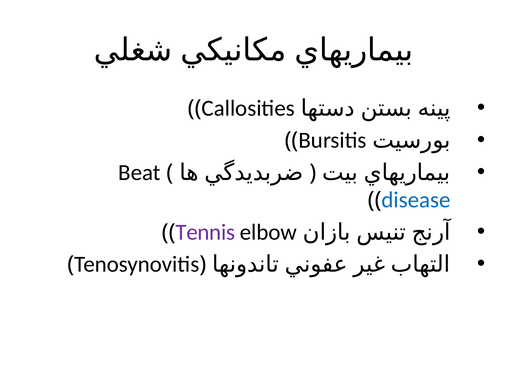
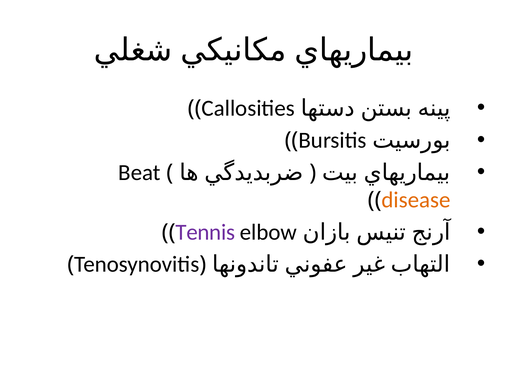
disease colour: blue -> orange
